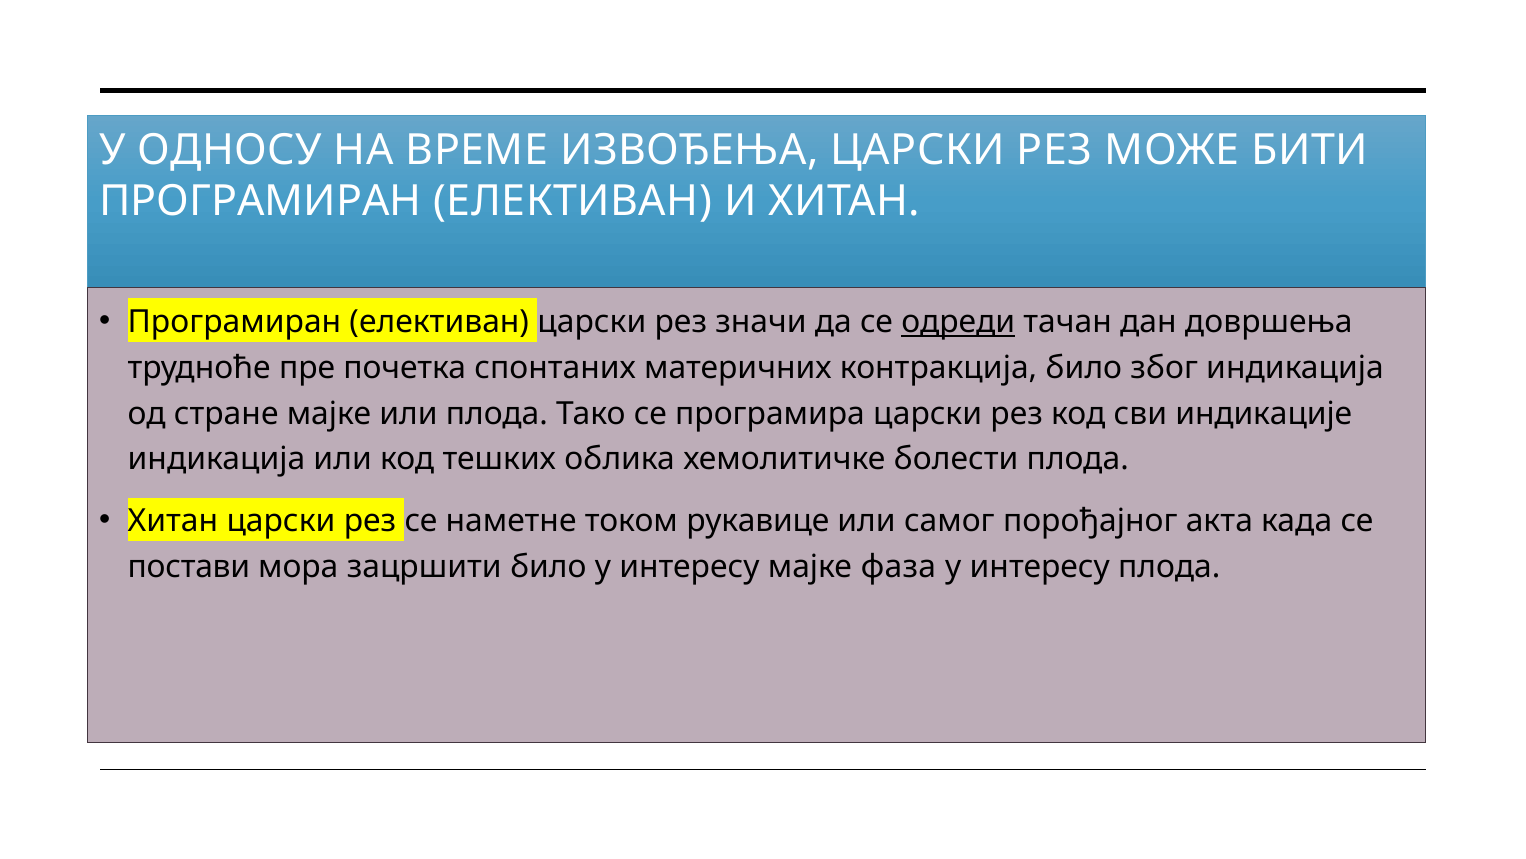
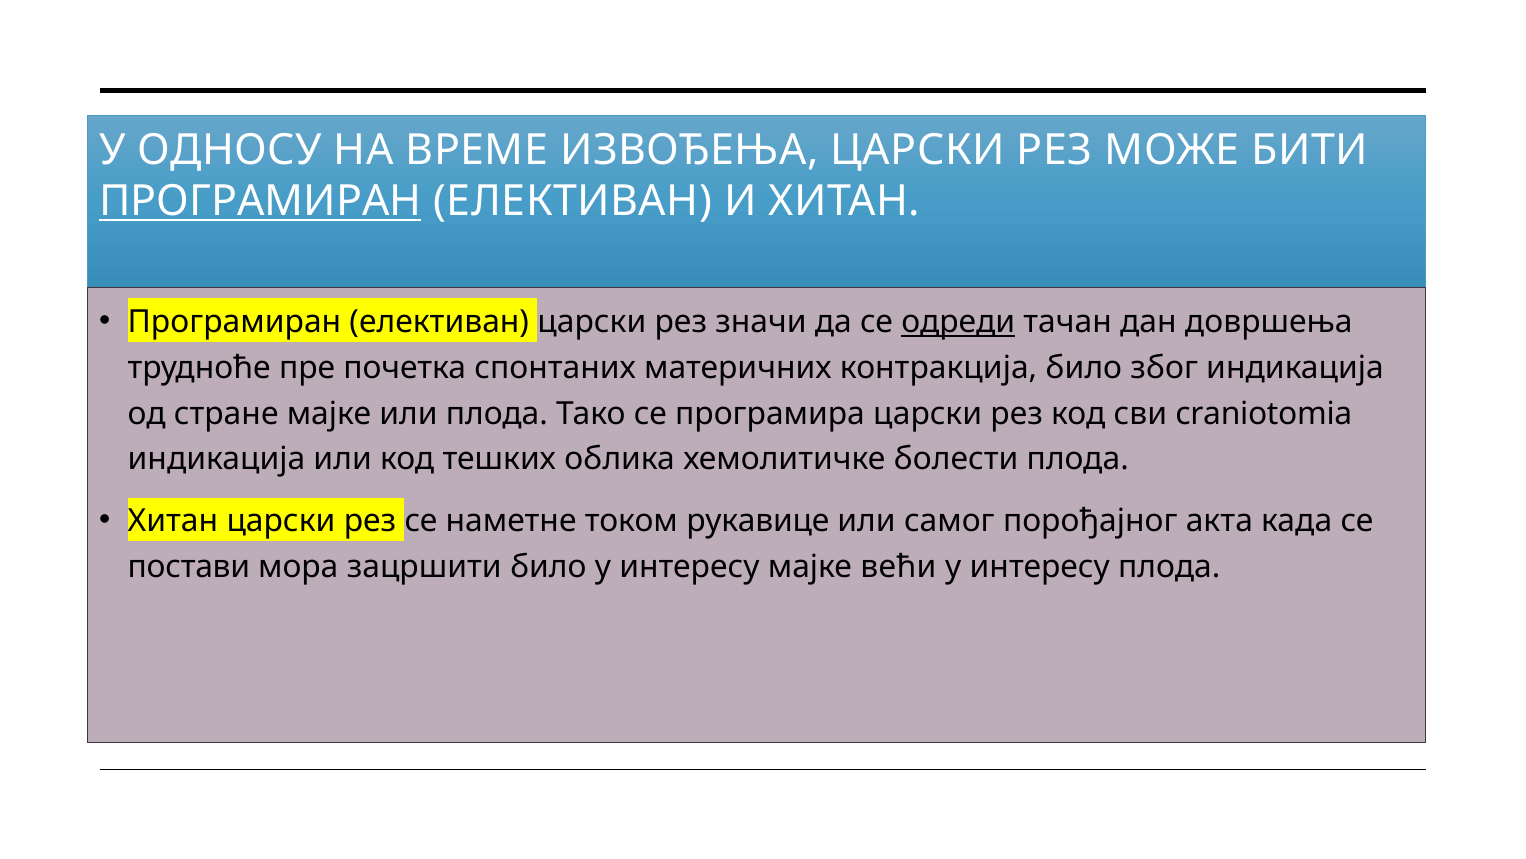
ПРОГРАМИРАН at (260, 201) underline: none -> present
индикације: индикације -> craniotomia
фаза: фаза -> већи
